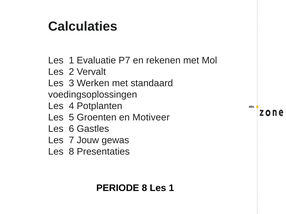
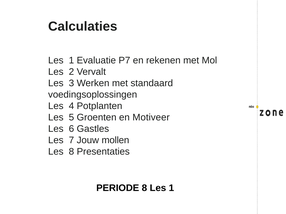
gewas: gewas -> mollen
